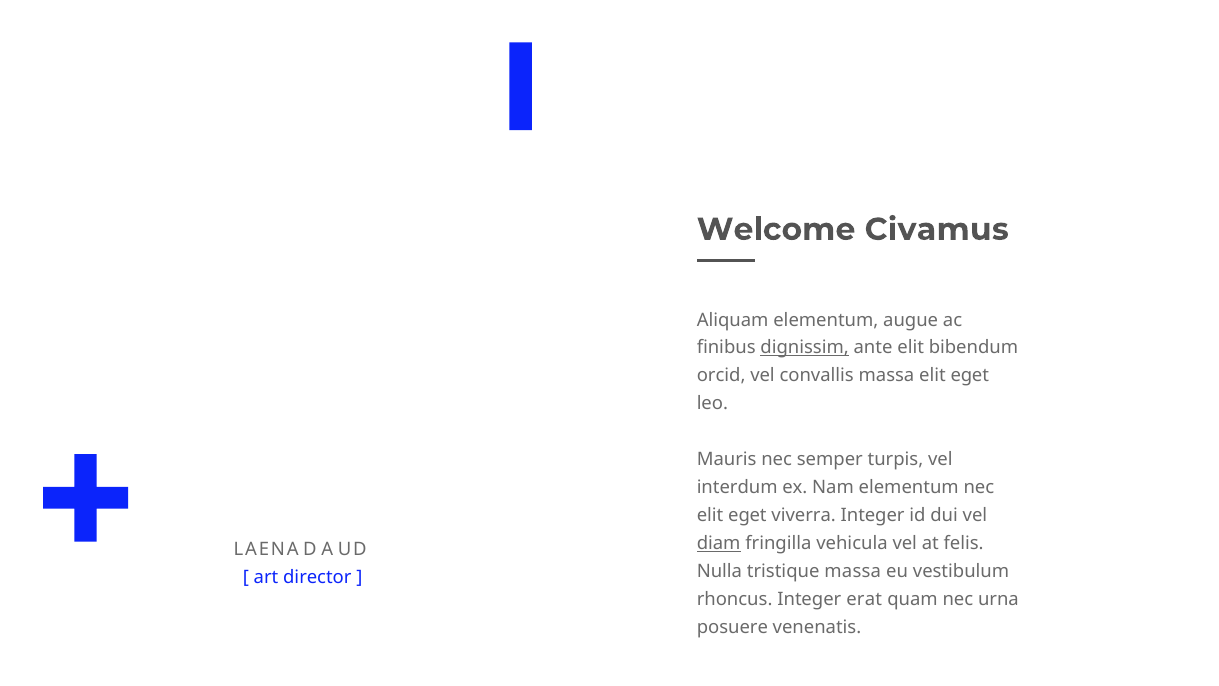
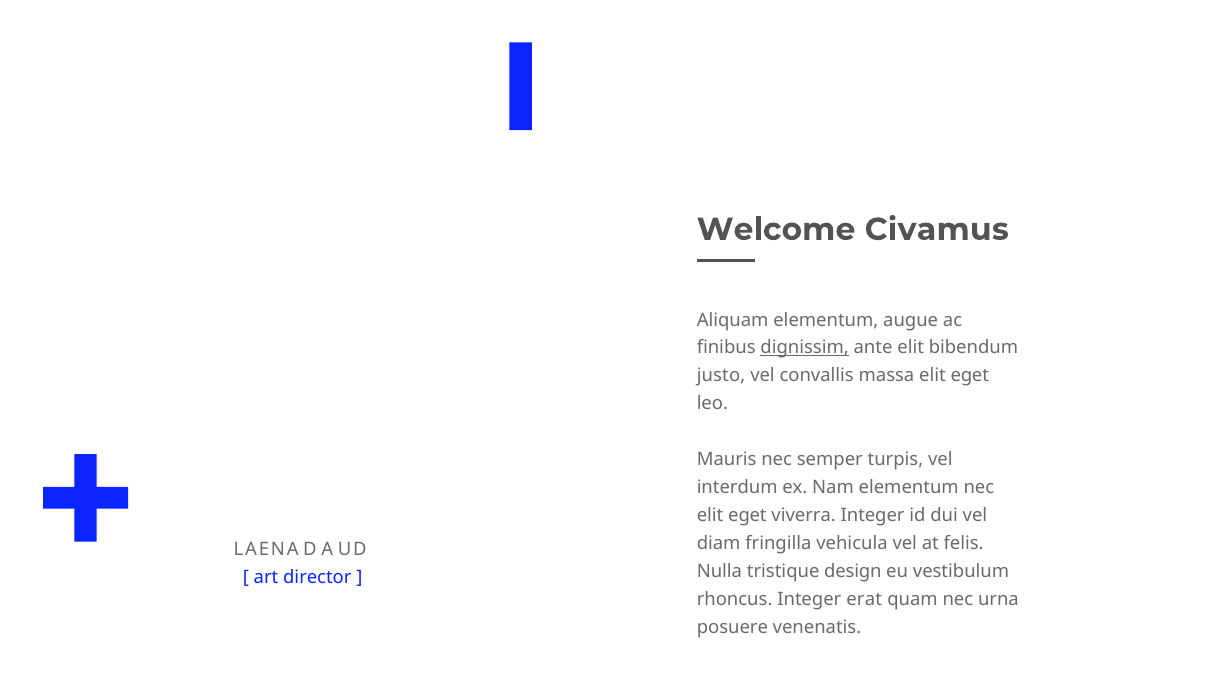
orcid: orcid -> justo
diam underline: present -> none
tristique massa: massa -> design
